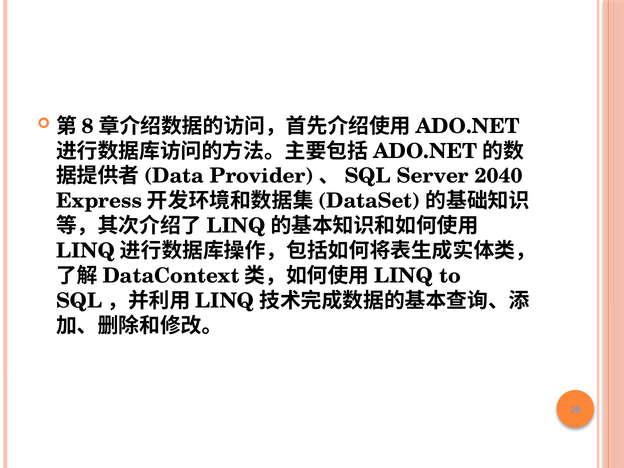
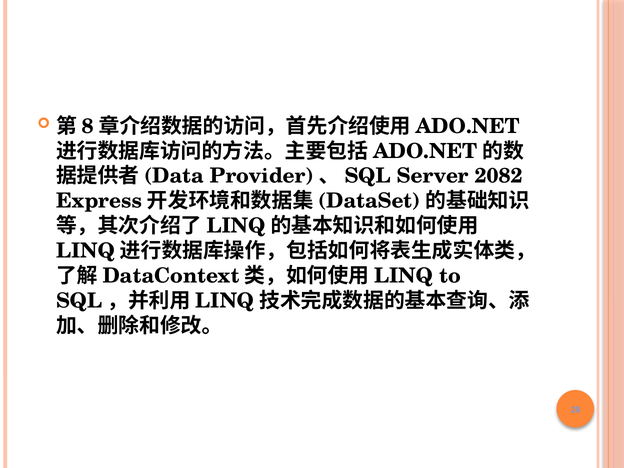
2040: 2040 -> 2082
